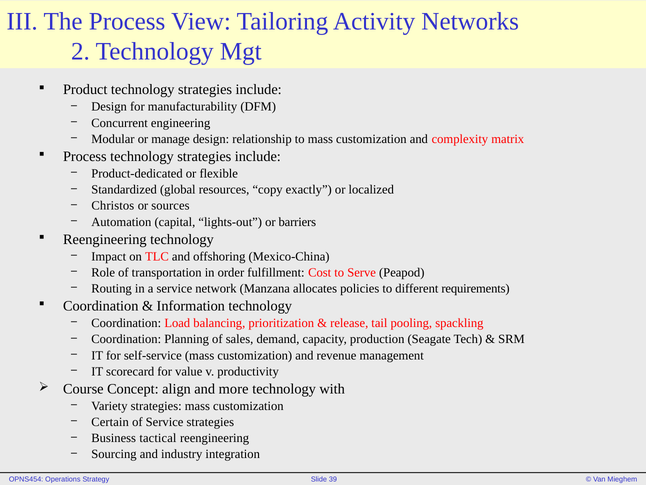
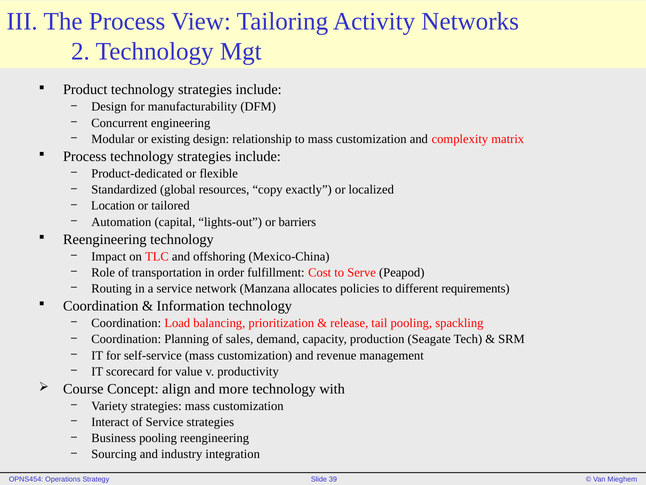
manage: manage -> existing
Christos: Christos -> Location
sources: sources -> tailored
Certain: Certain -> Interact
Business tactical: tactical -> pooling
